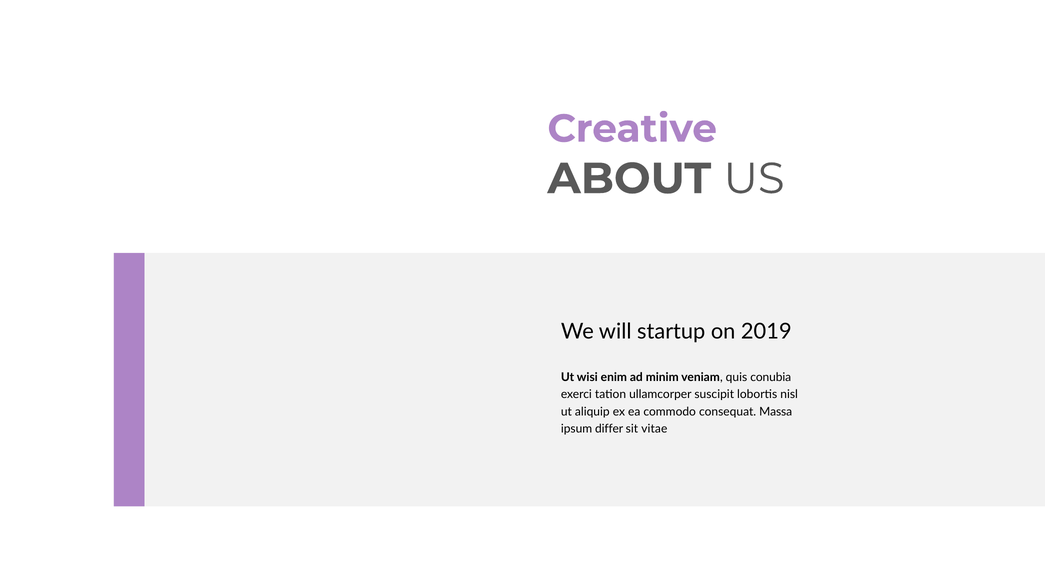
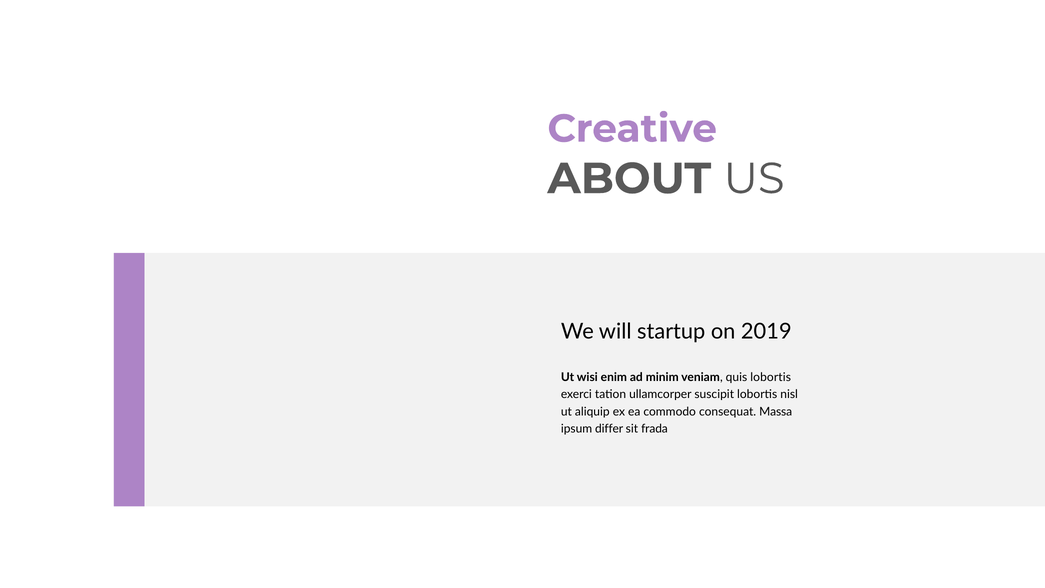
quis conubia: conubia -> lobortis
vitae: vitae -> frada
